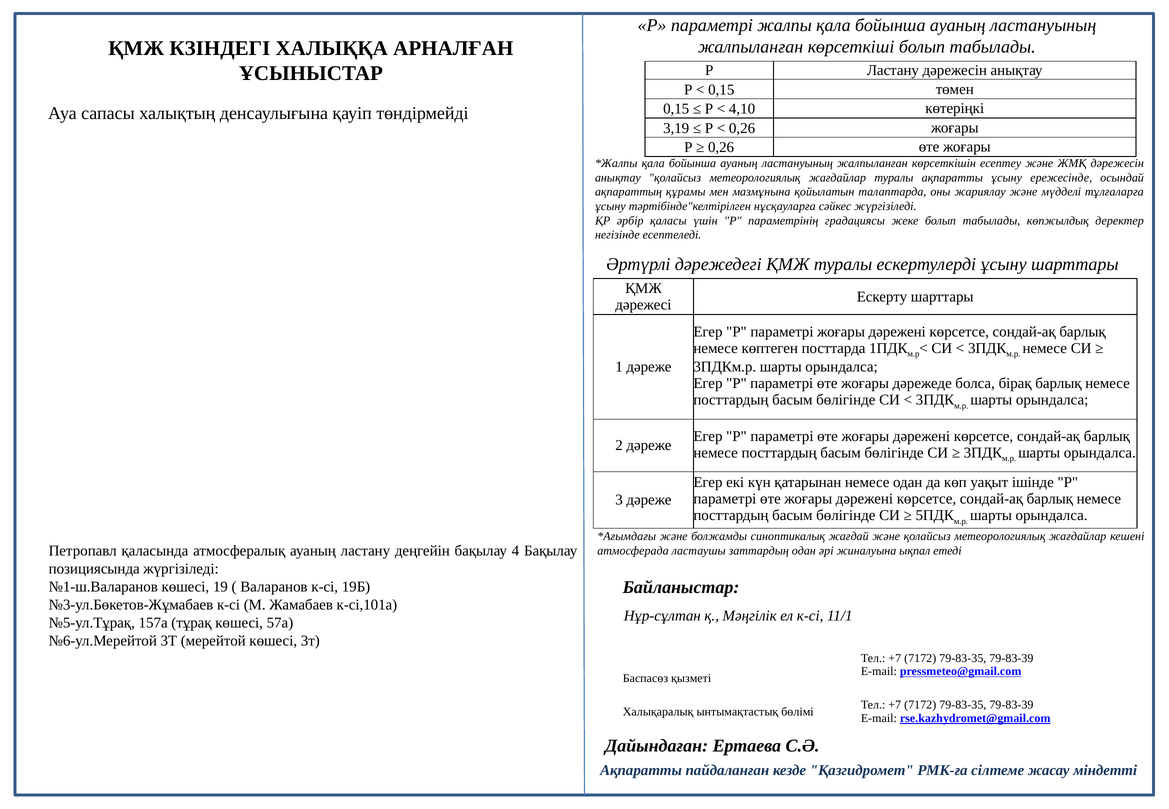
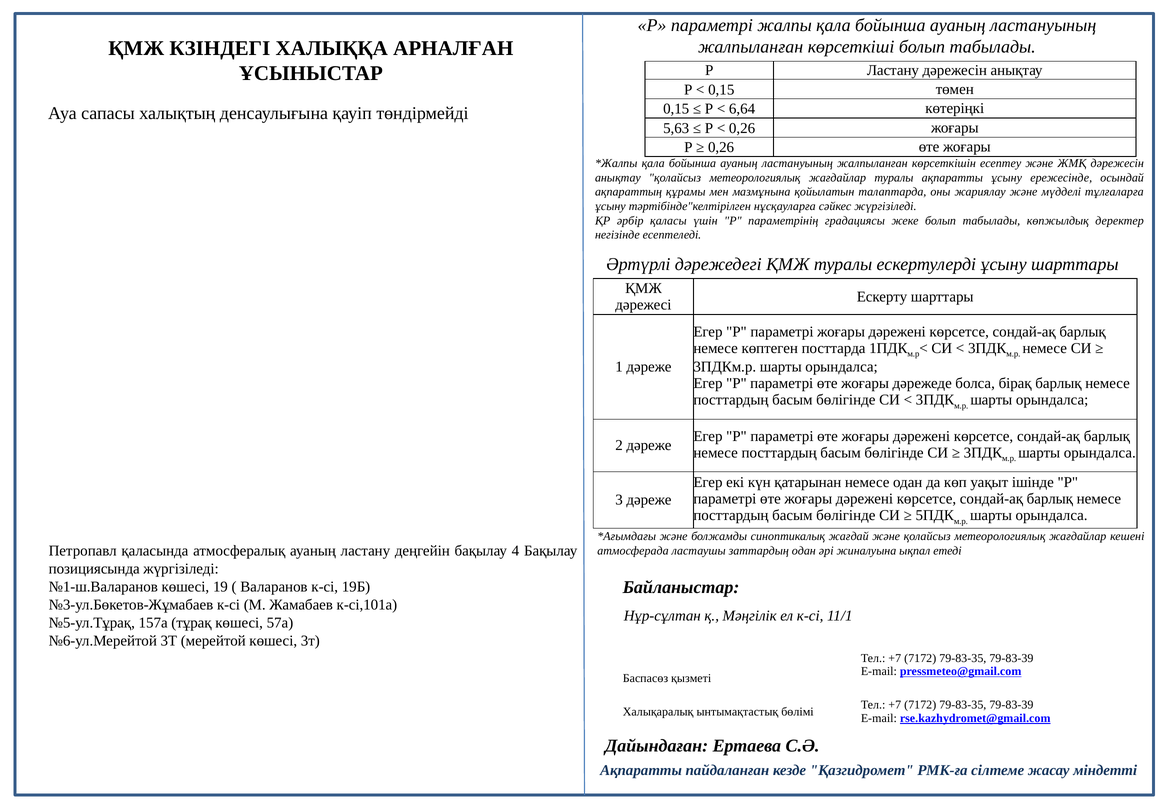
4,10: 4,10 -> 6,64
3,19: 3,19 -> 5,63
